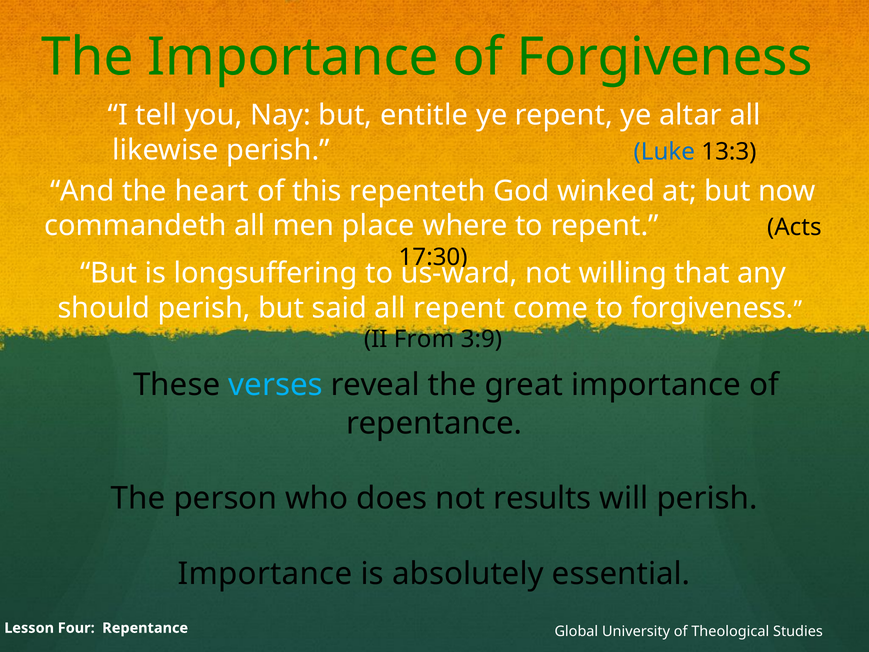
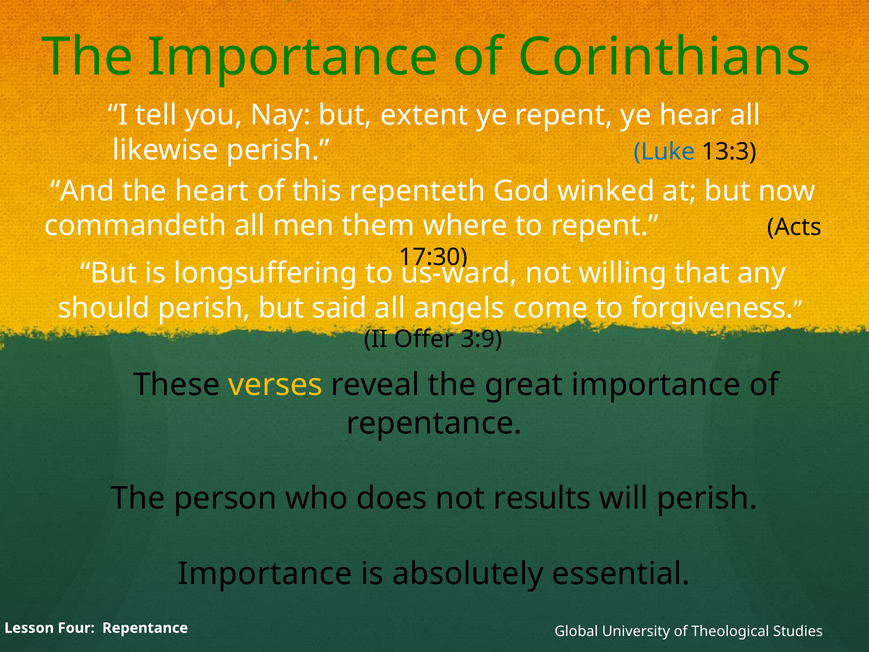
of Forgiveness: Forgiveness -> Corinthians
entitle: entitle -> extent
altar: altar -> hear
place: place -> them
all repent: repent -> angels
From: From -> Offer
verses colour: light blue -> yellow
